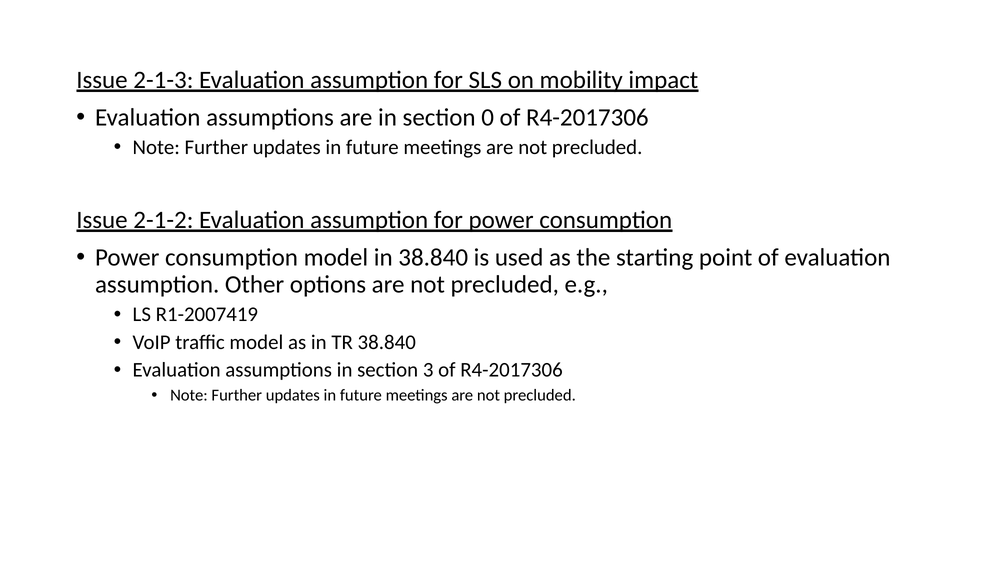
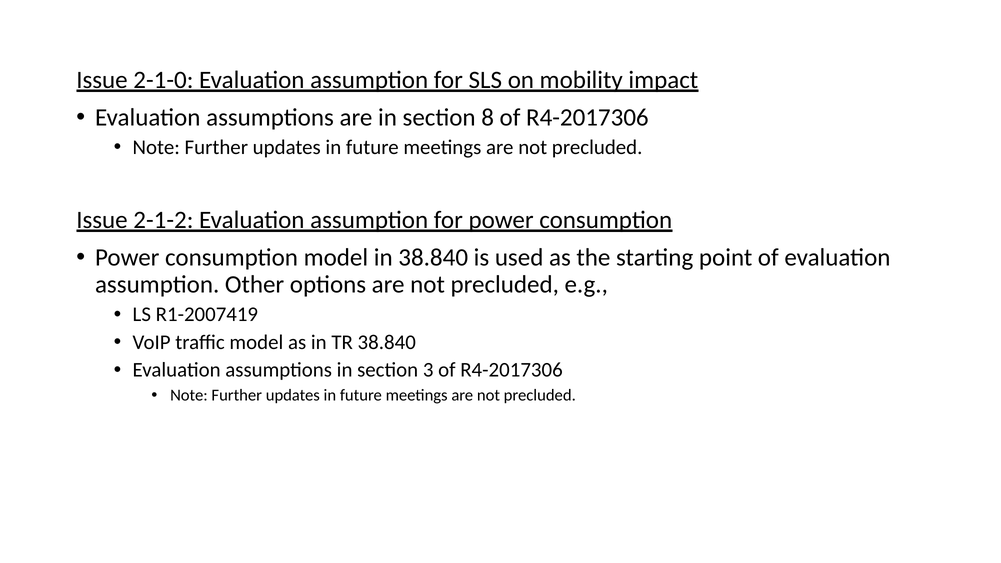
2-1-3: 2-1-3 -> 2-1-0
0: 0 -> 8
